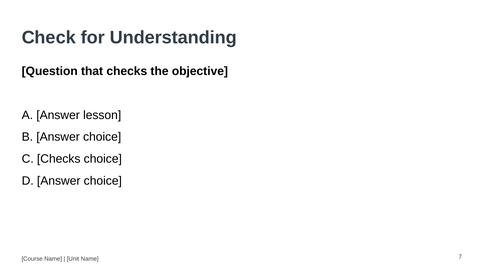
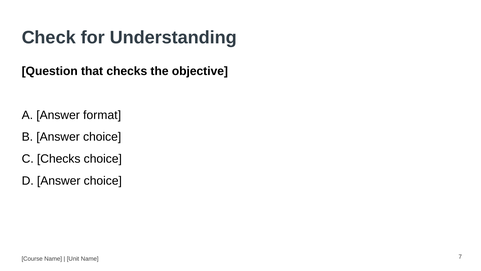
lesson: lesson -> format
